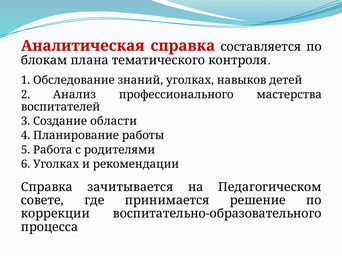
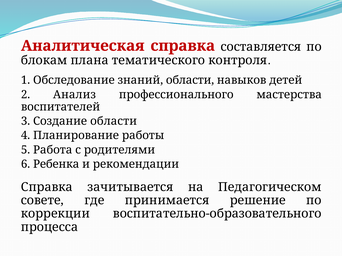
знаний уголках: уголках -> области
6 Уголках: Уголках -> Ребенка
